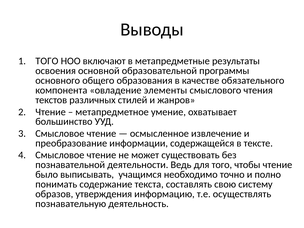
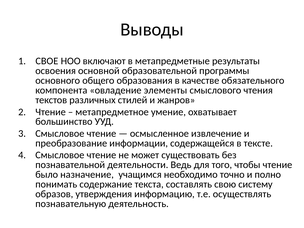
ТОГО at (47, 61): ТОГО -> СВОЕ
выписывать: выписывать -> назначение
